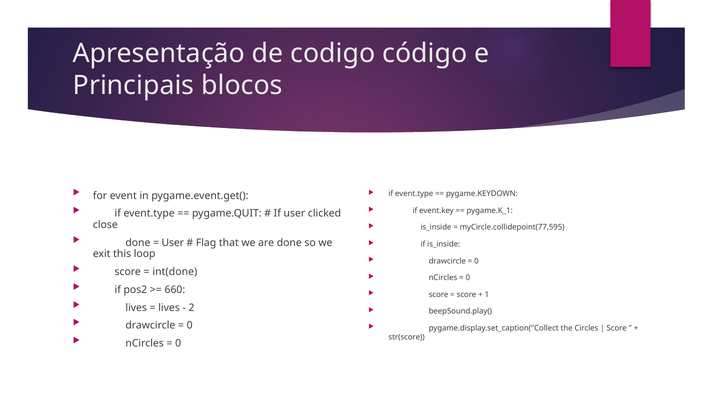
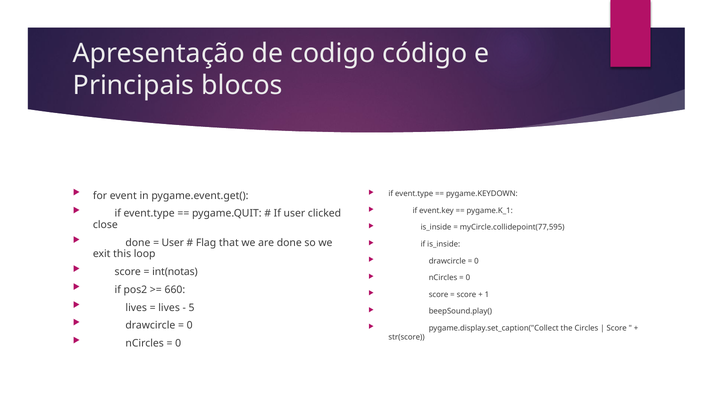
int(done: int(done -> int(notas
2: 2 -> 5
